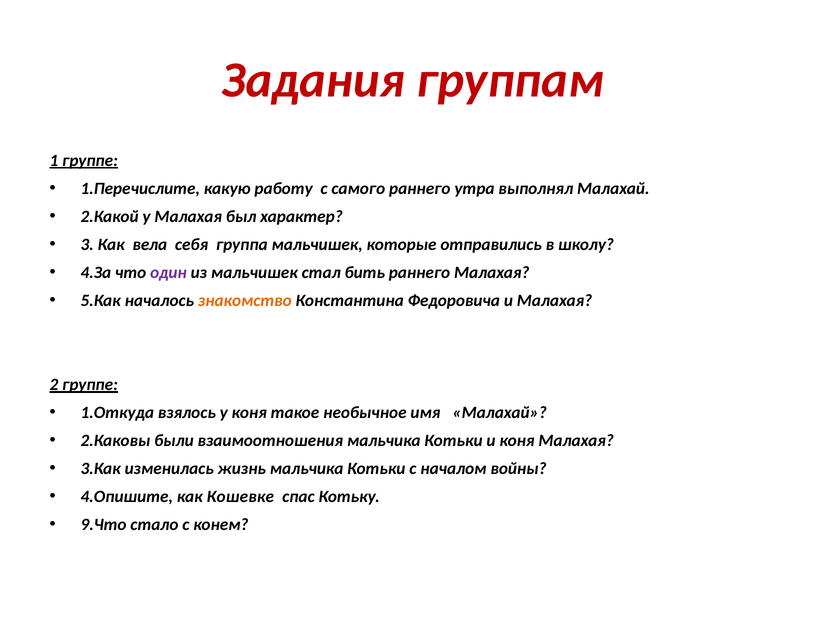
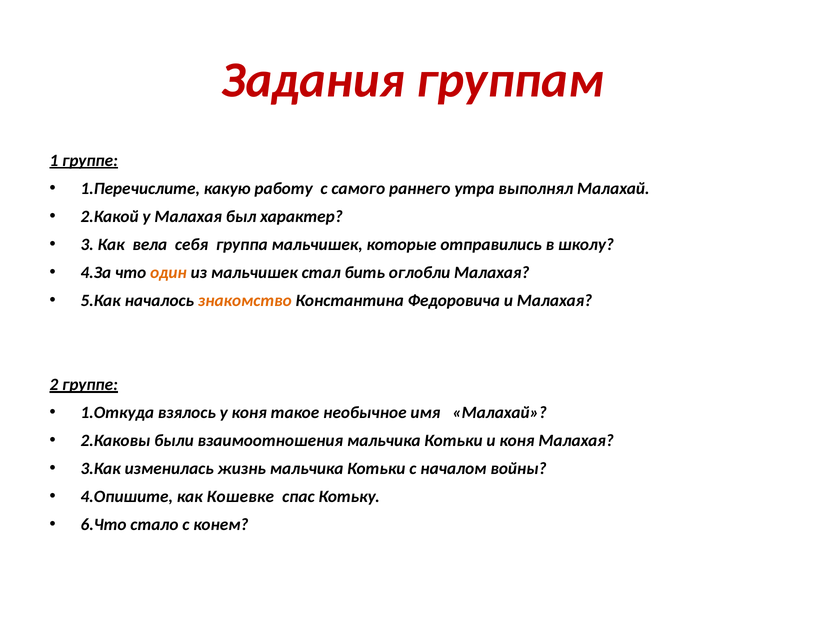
один colour: purple -> orange
бить раннего: раннего -> оглобли
9.Что: 9.Что -> 6.Что
